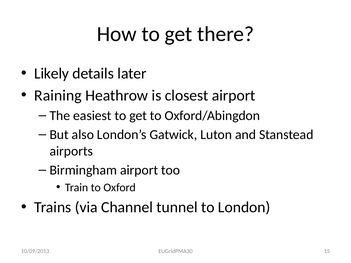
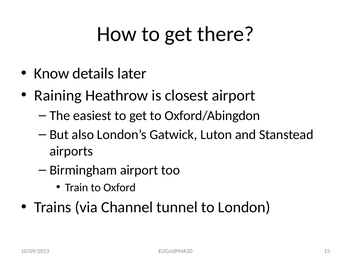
Likely: Likely -> Know
